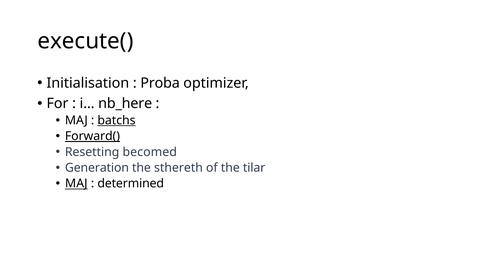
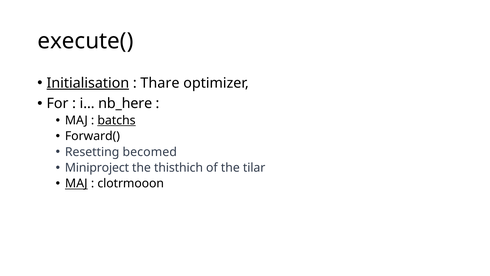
Initialisation underline: none -> present
Proba: Proba -> Thare
Forward( underline: present -> none
Generation: Generation -> Miniproject
sthereth: sthereth -> thisthich
determined: determined -> clotrmooon
